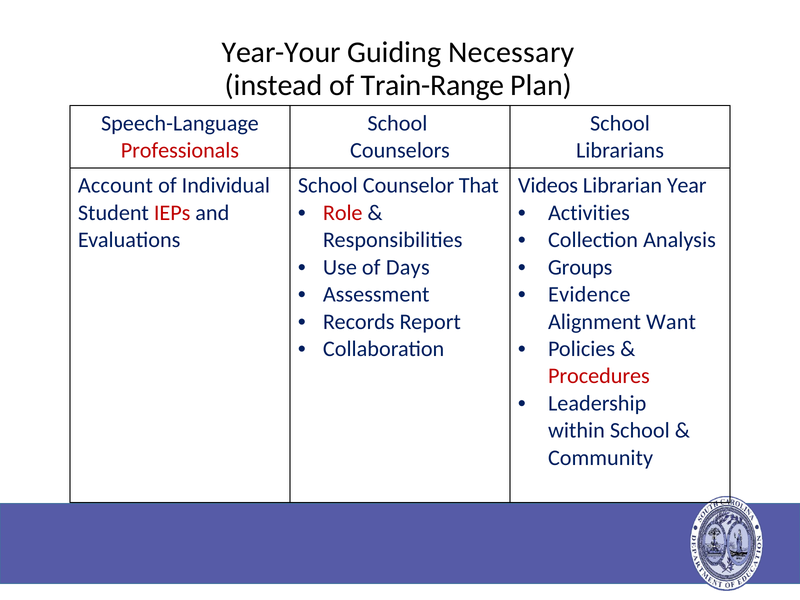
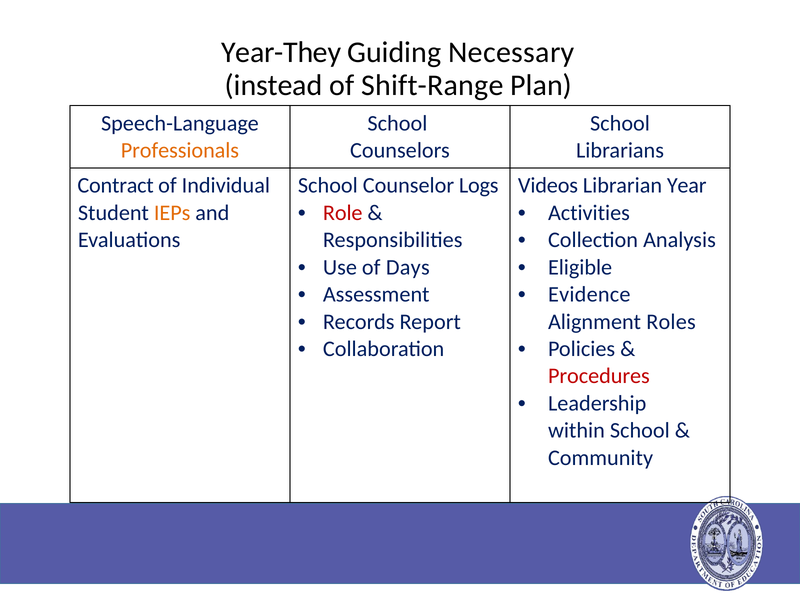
Year-Your: Year-Your -> Year-They
Train-Range: Train-Range -> Shift-Range
Professionals colour: red -> orange
Account: Account -> Contract
That: That -> Logs
IEPs colour: red -> orange
Groups: Groups -> Eligible
Want: Want -> Roles
